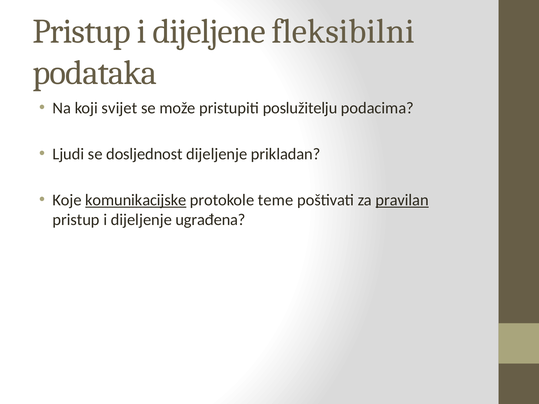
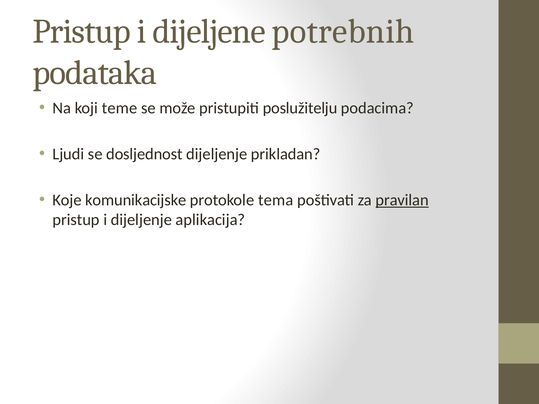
fleksibilni: fleksibilni -> potrebnih
svijet: svijet -> teme
komunikacijske underline: present -> none
teme: teme -> tema
ugrađena: ugrađena -> aplikacija
